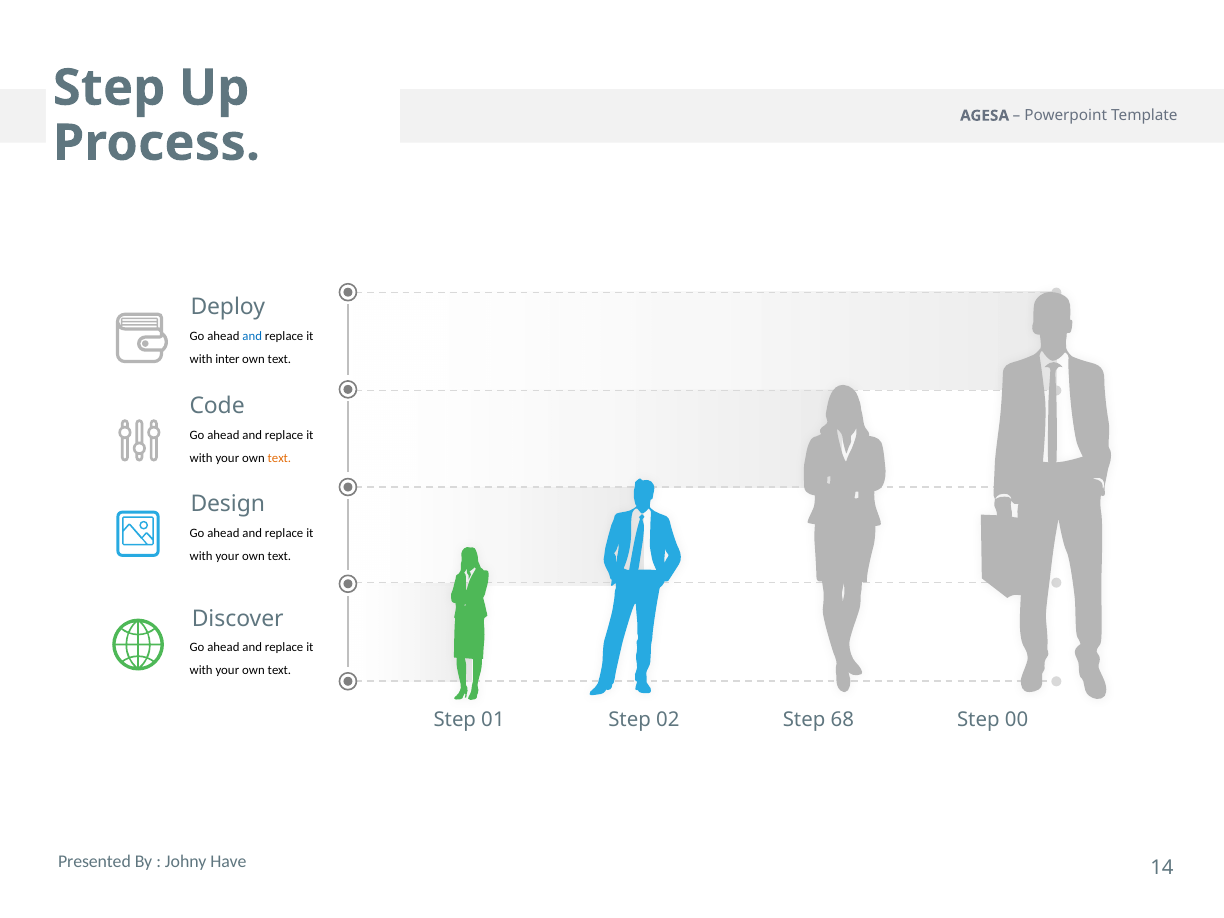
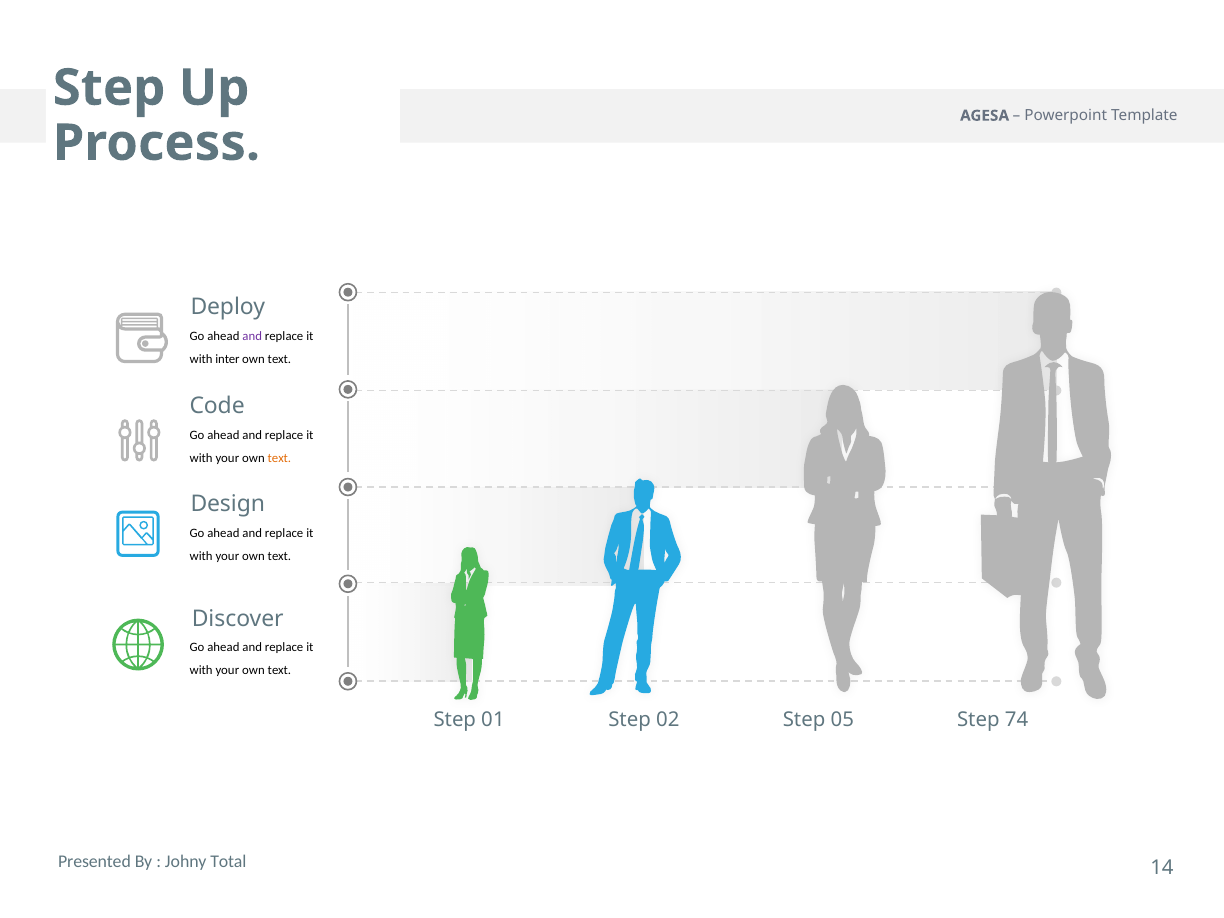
and at (252, 336) colour: blue -> purple
68: 68 -> 05
00: 00 -> 74
Have: Have -> Total
